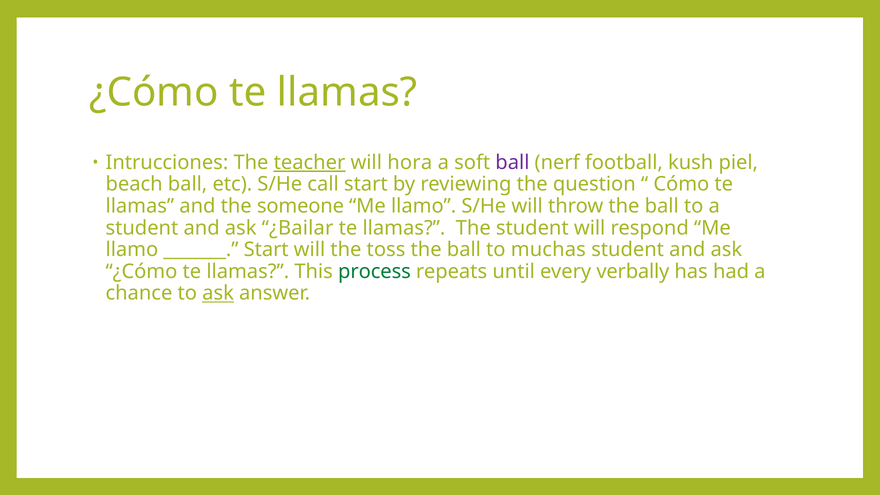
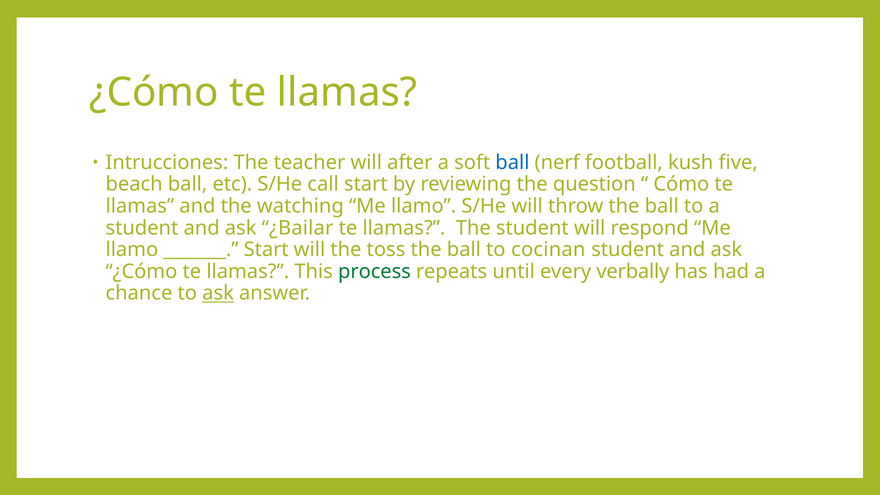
teacher underline: present -> none
hora: hora -> after
ball at (512, 163) colour: purple -> blue
piel: piel -> five
someone: someone -> watching
muchas: muchas -> cocinan
